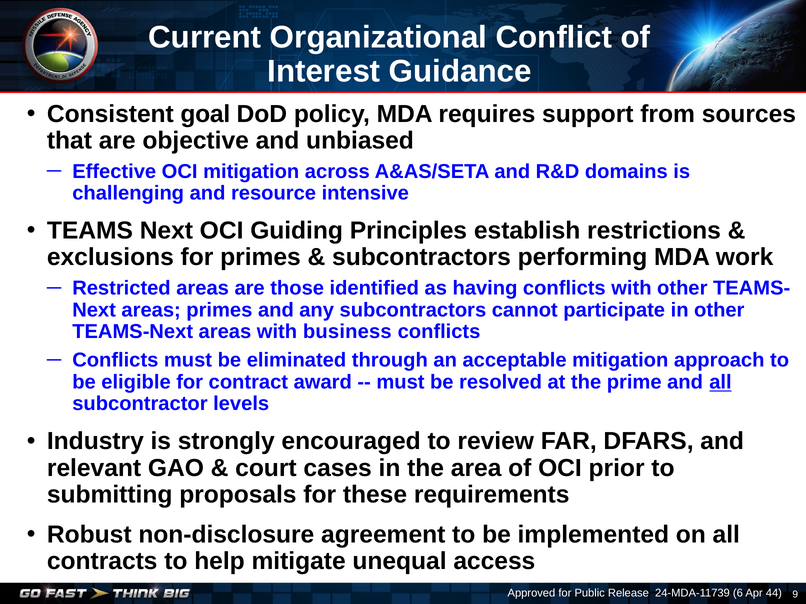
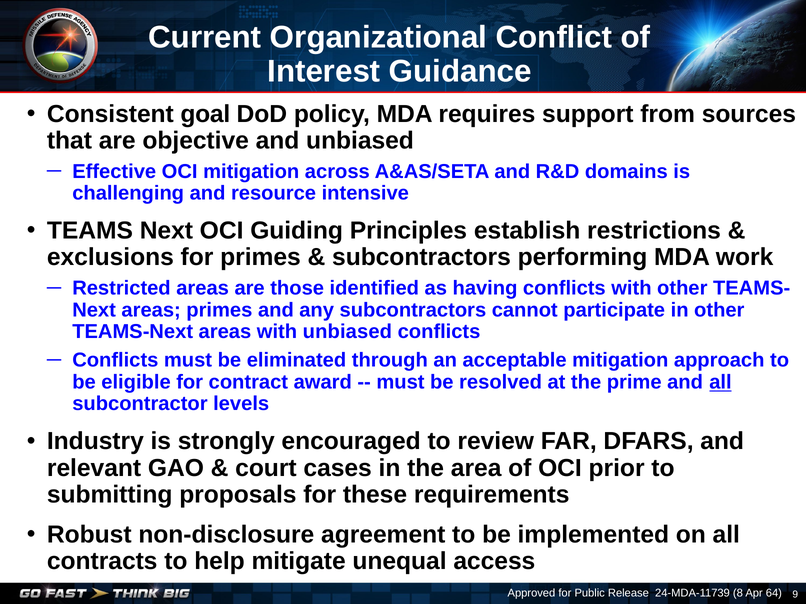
with business: business -> unbiased
6: 6 -> 8
44: 44 -> 64
